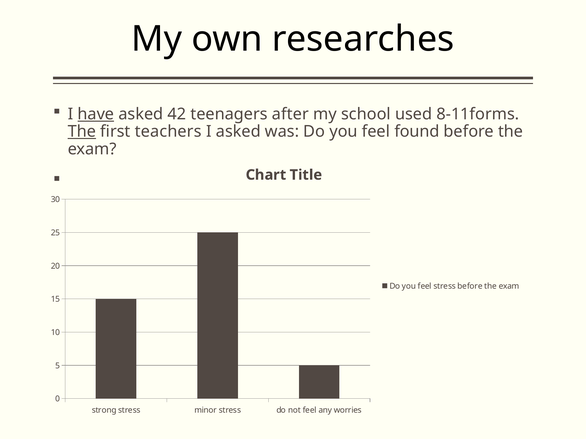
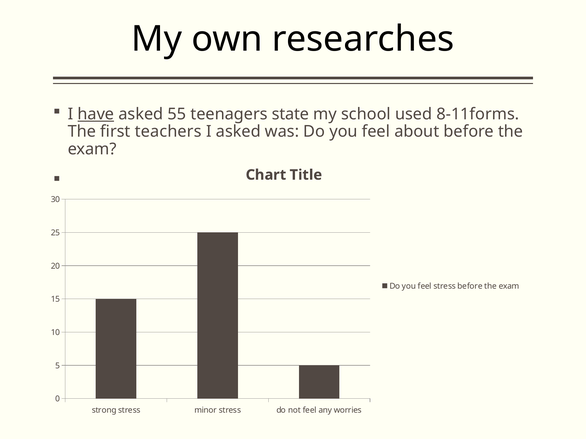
42: 42 -> 55
after: after -> state
The at (82, 132) underline: present -> none
found: found -> about
